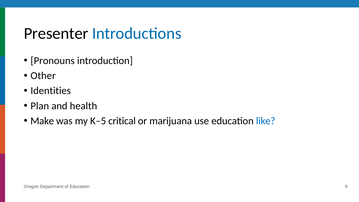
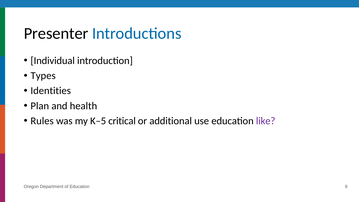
Pronouns: Pronouns -> Individual
Other: Other -> Types
Make: Make -> Rules
marijuana: marijuana -> additional
like colour: blue -> purple
